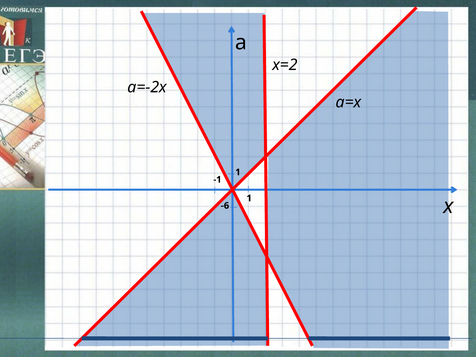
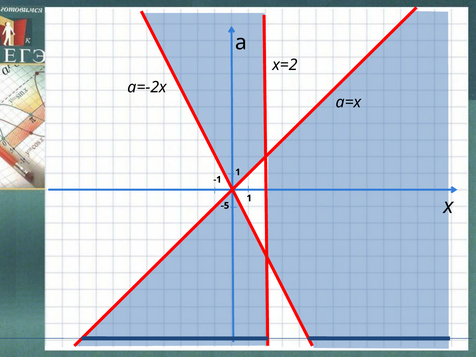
-6: -6 -> -5
